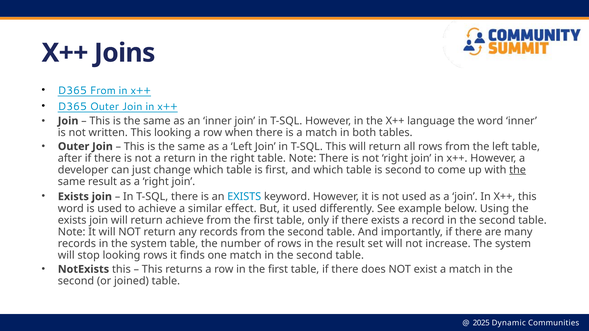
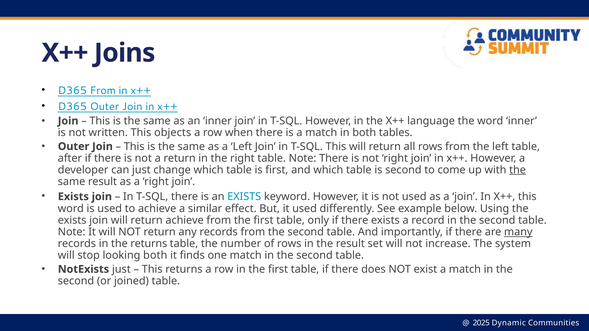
This looking: looking -> objects
many underline: none -> present
in the system: system -> returns
looking rows: rows -> both
NotExists this: this -> just
